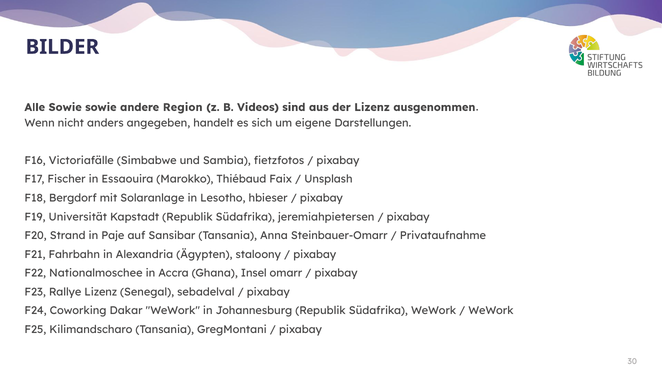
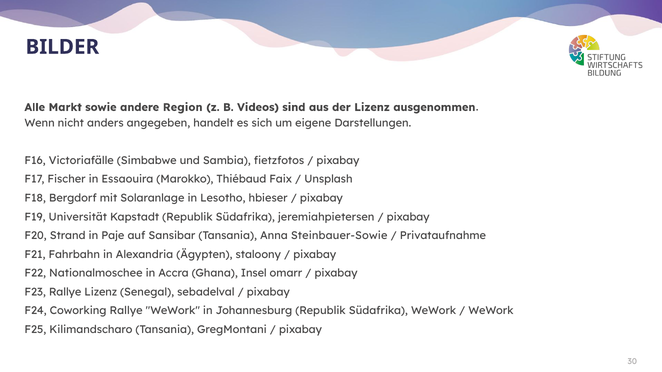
Alle Sowie: Sowie -> Markt
Steinbauer-Omarr: Steinbauer-Omarr -> Steinbauer-Sowie
Coworking Dakar: Dakar -> Rallye
